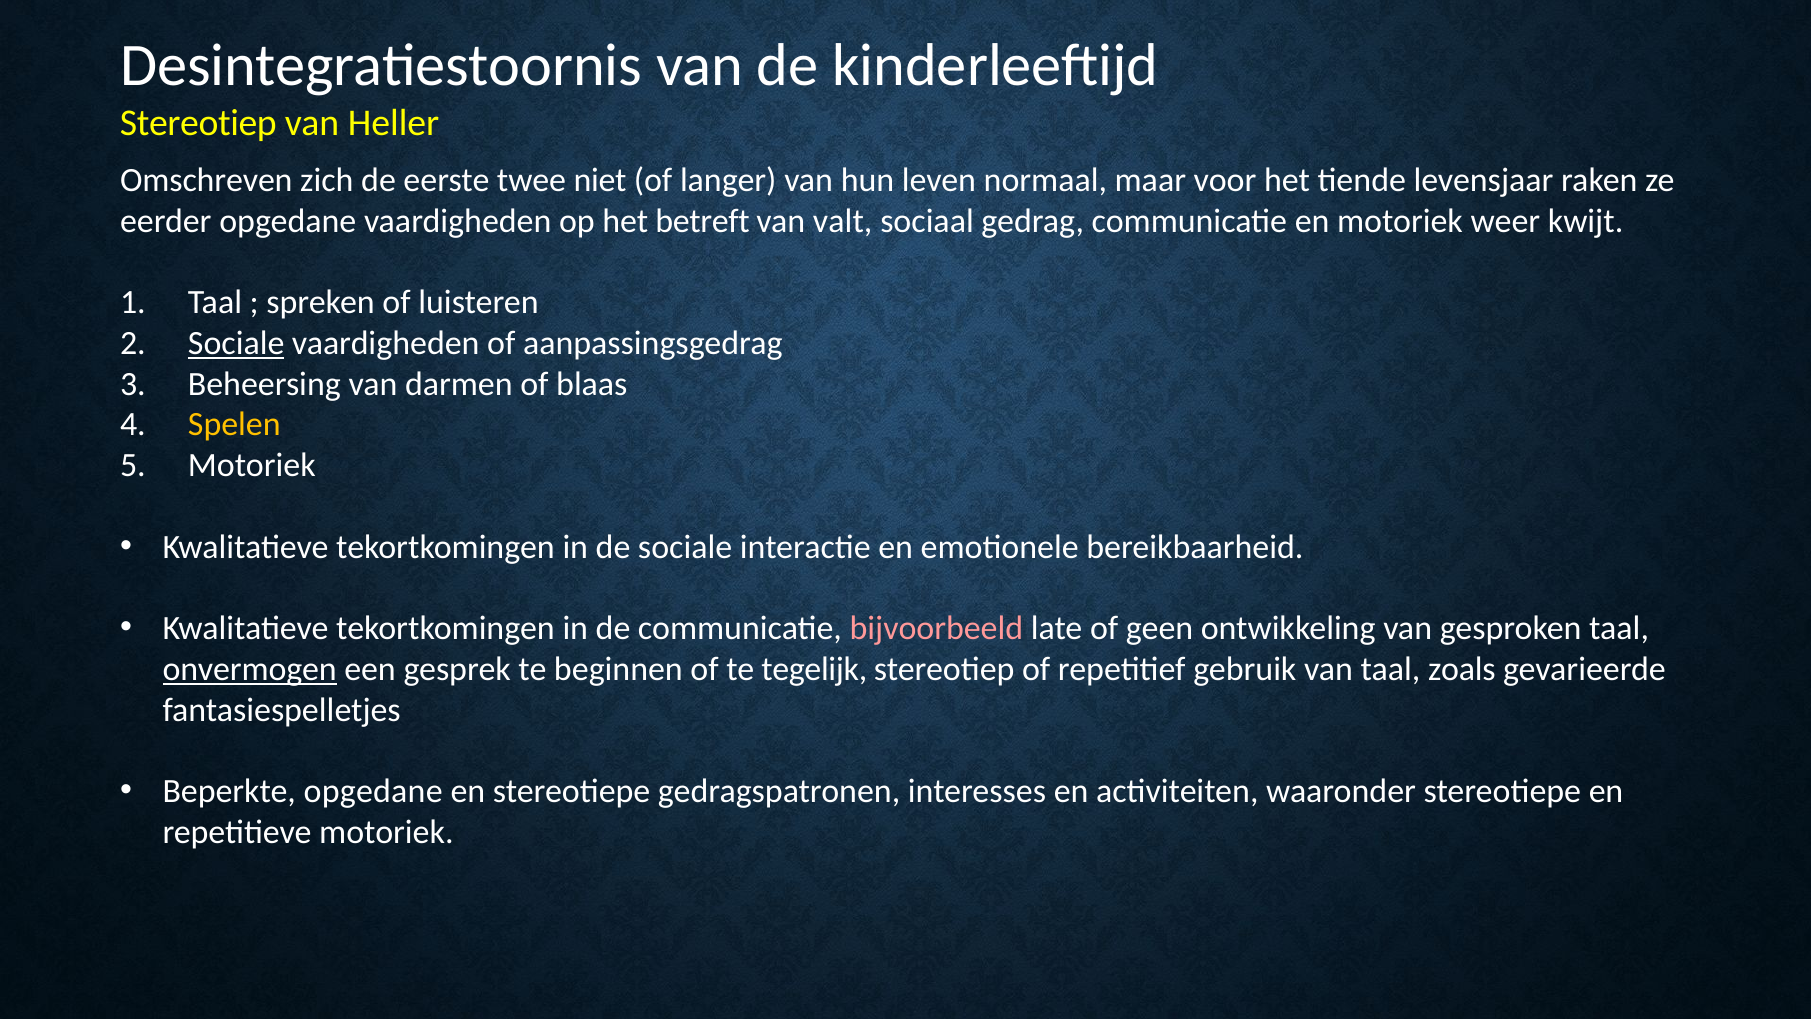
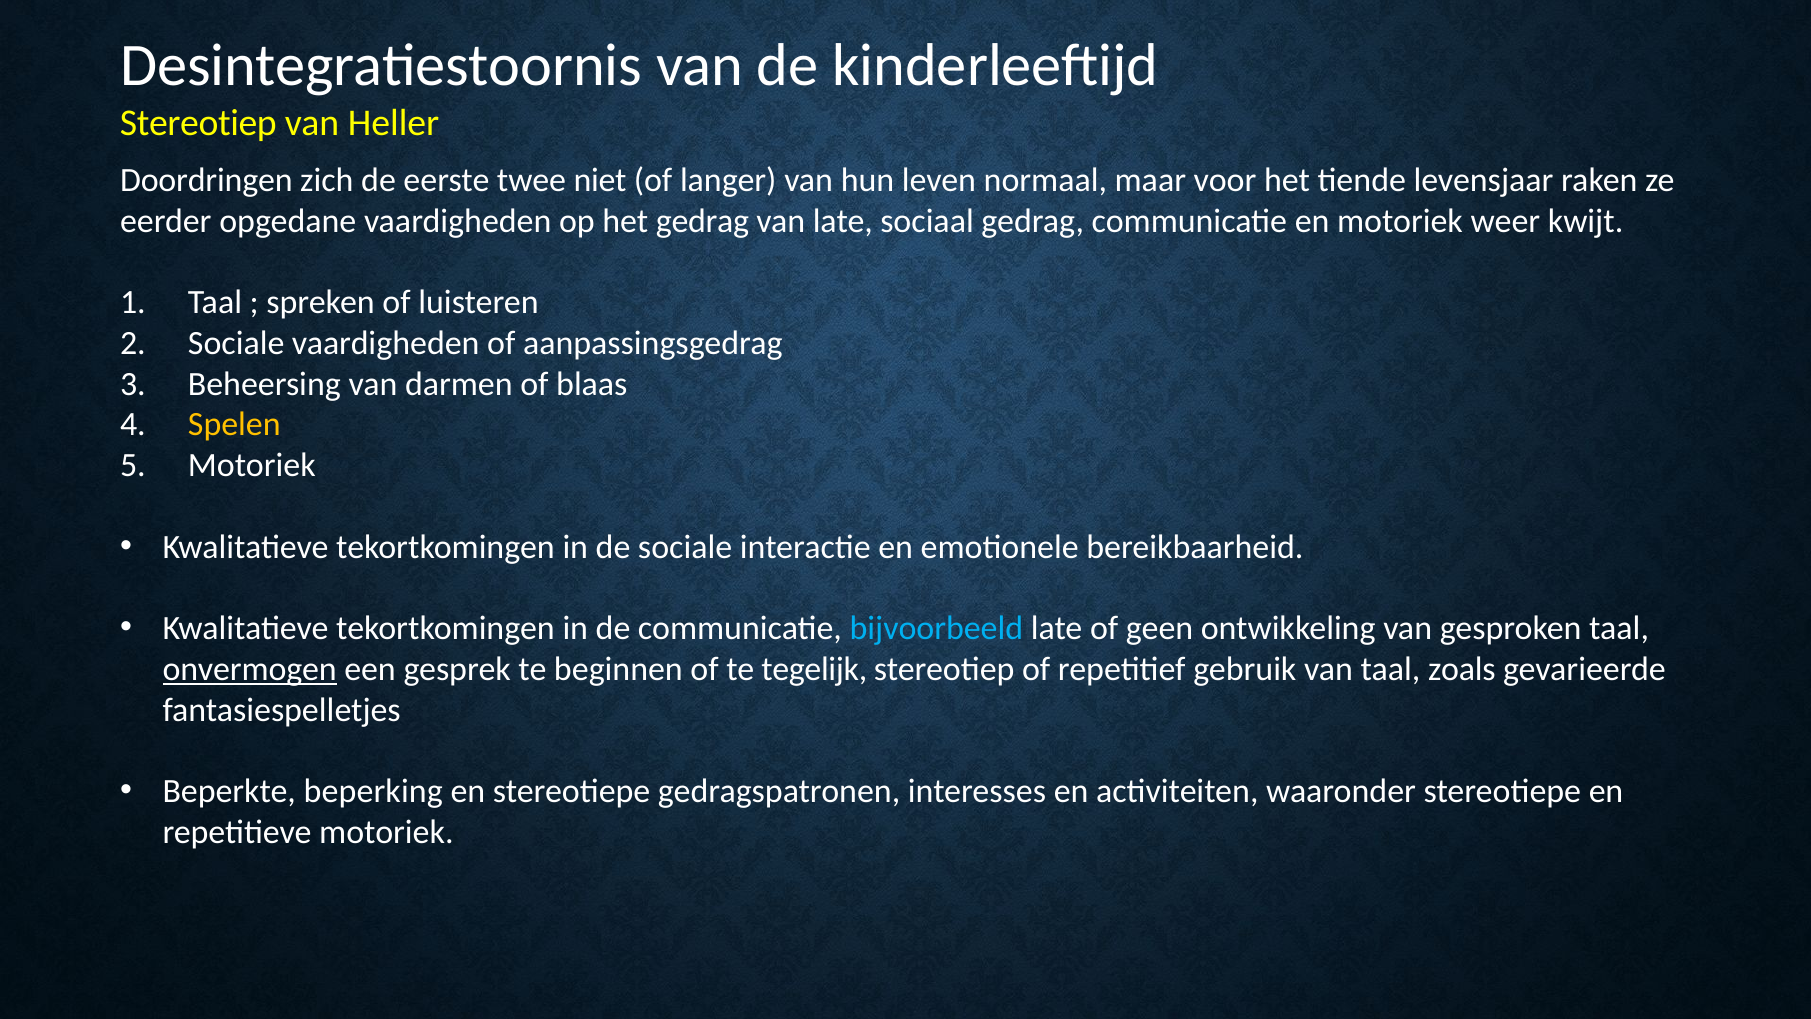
Omschreven: Omschreven -> Doordringen
het betreft: betreft -> gedrag
van valt: valt -> late
Sociale at (236, 343) underline: present -> none
bijvoorbeeld colour: pink -> light blue
Beperkte opgedane: opgedane -> beperking
